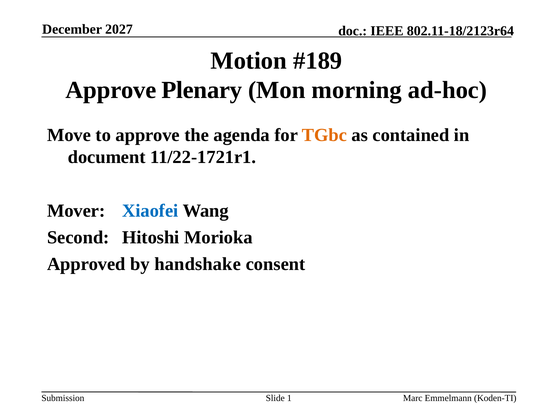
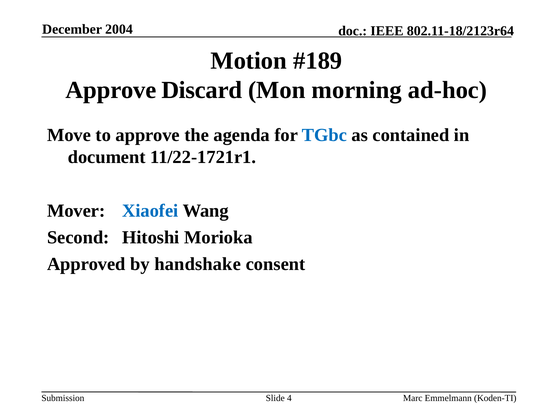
2027: 2027 -> 2004
Plenary: Plenary -> Discard
TGbc colour: orange -> blue
1: 1 -> 4
